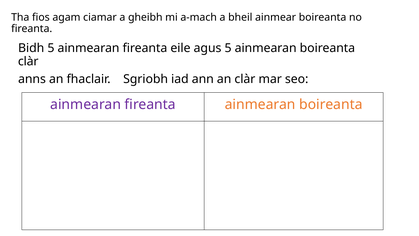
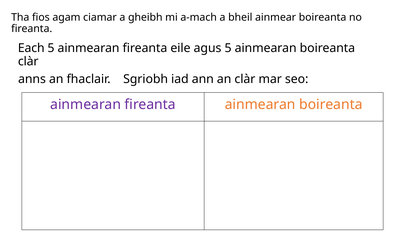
Bidh: Bidh -> Each
